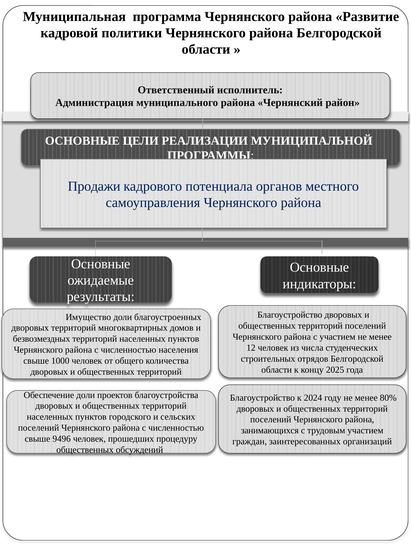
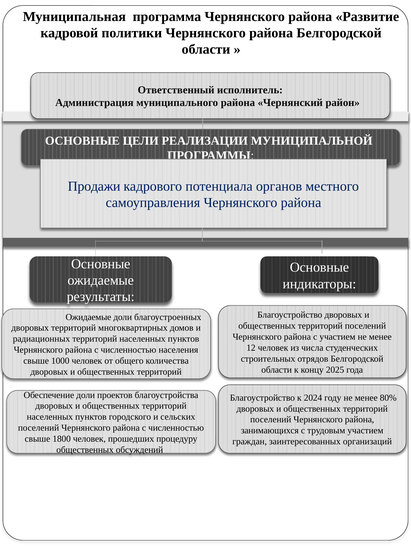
Имущество at (88, 317): Имущество -> Ожидаемые
безвозмездных: безвозмездных -> радиационных
9496: 9496 -> 1800
